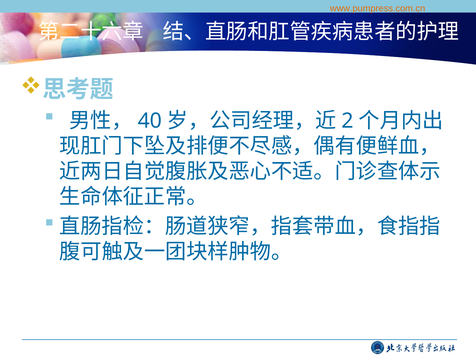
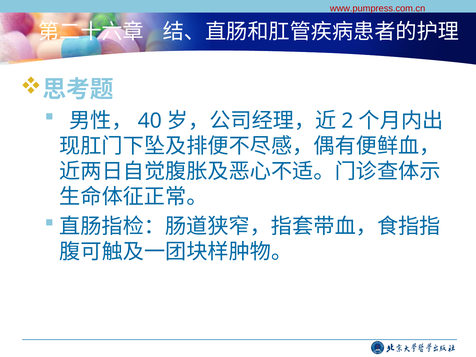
www.pumpress.com.cn colour: orange -> red
